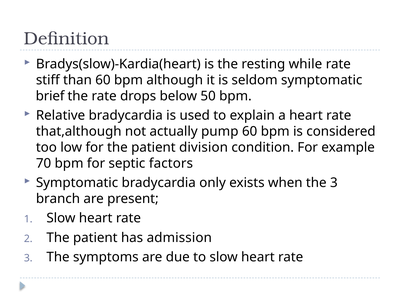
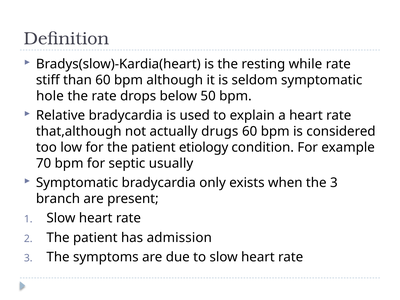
brief: brief -> hole
pump: pump -> drugs
division: division -> etiology
factors: factors -> usually
